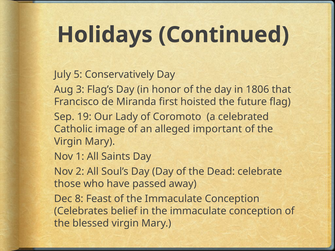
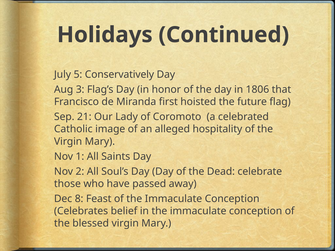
19: 19 -> 21
important: important -> hospitality
